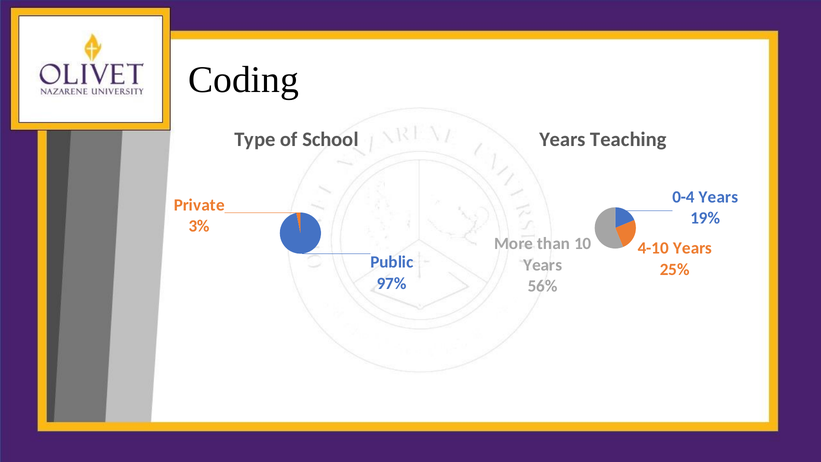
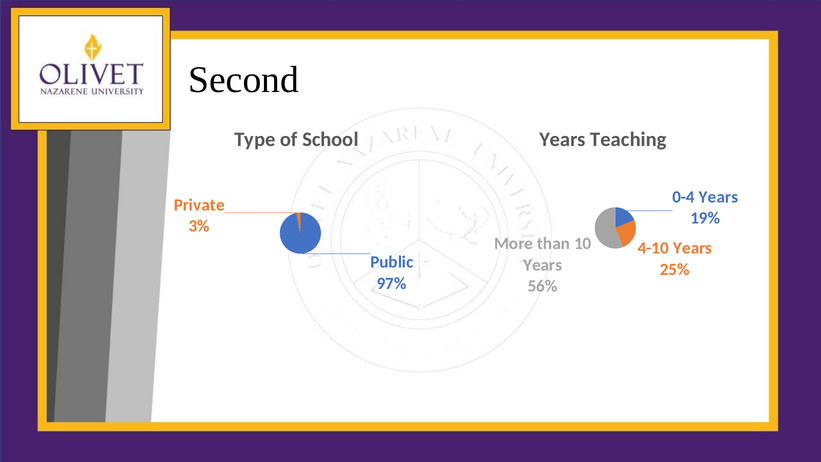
Coding: Coding -> Second
